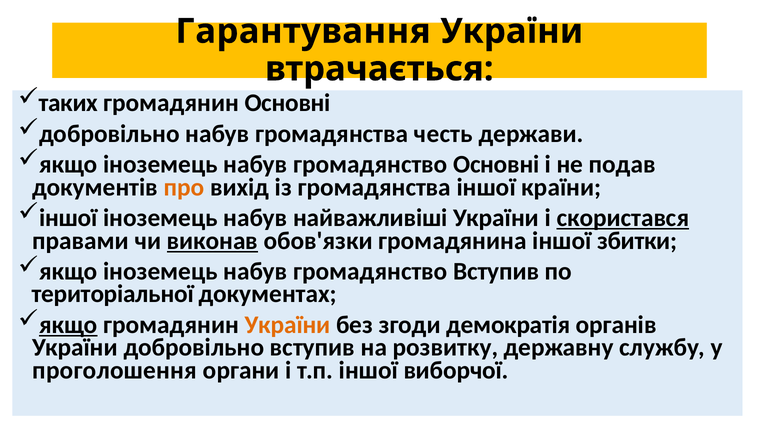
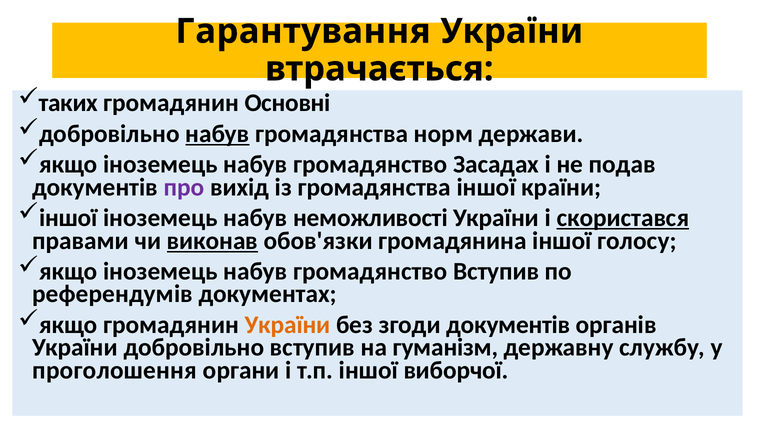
набув at (217, 134) underline: none -> present
честь: честь -> норм
громадянство Основні: Основні -> Засадах
про colour: orange -> purple
найважливіші: найважливіші -> неможливості
збитки: збитки -> голосу
територіальної: територіальної -> референдумів
якщо at (68, 325) underline: present -> none
згоди демократія: демократія -> документів
розвитку: розвитку -> гуманізм
